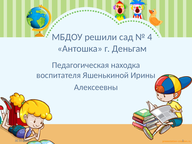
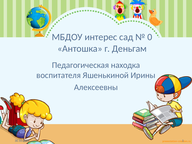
решили: решили -> интерес
4: 4 -> 0
